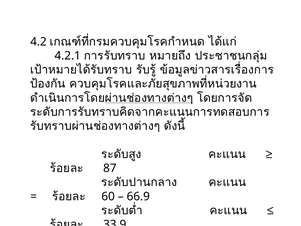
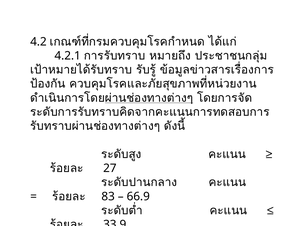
87: 87 -> 27
60: 60 -> 83
